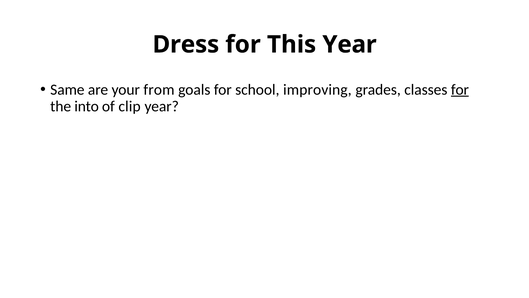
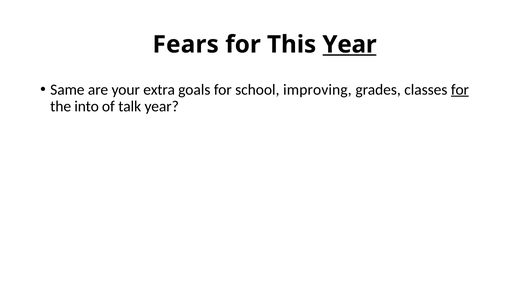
Dress: Dress -> Fears
Year at (350, 44) underline: none -> present
from: from -> extra
clip: clip -> talk
